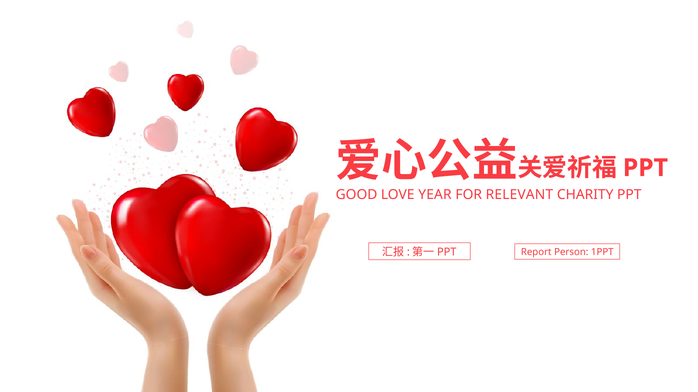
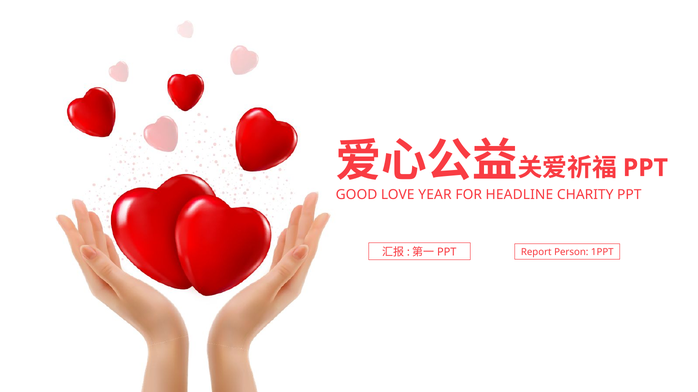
RELEVANT: RELEVANT -> HEADLINE
